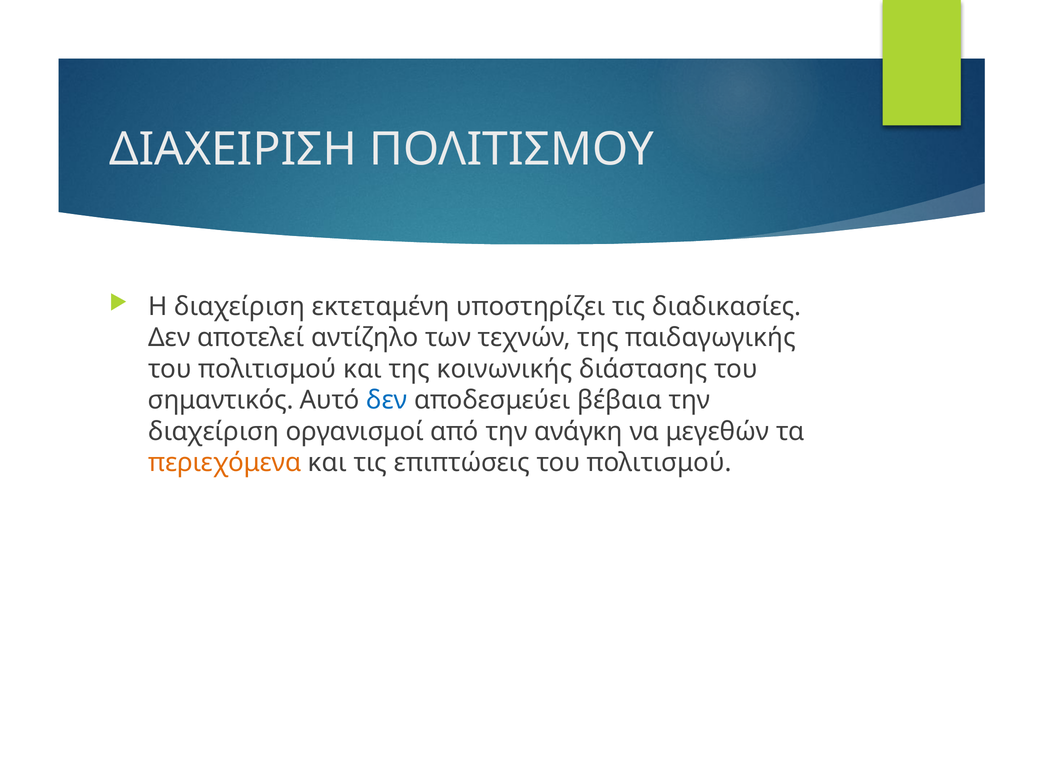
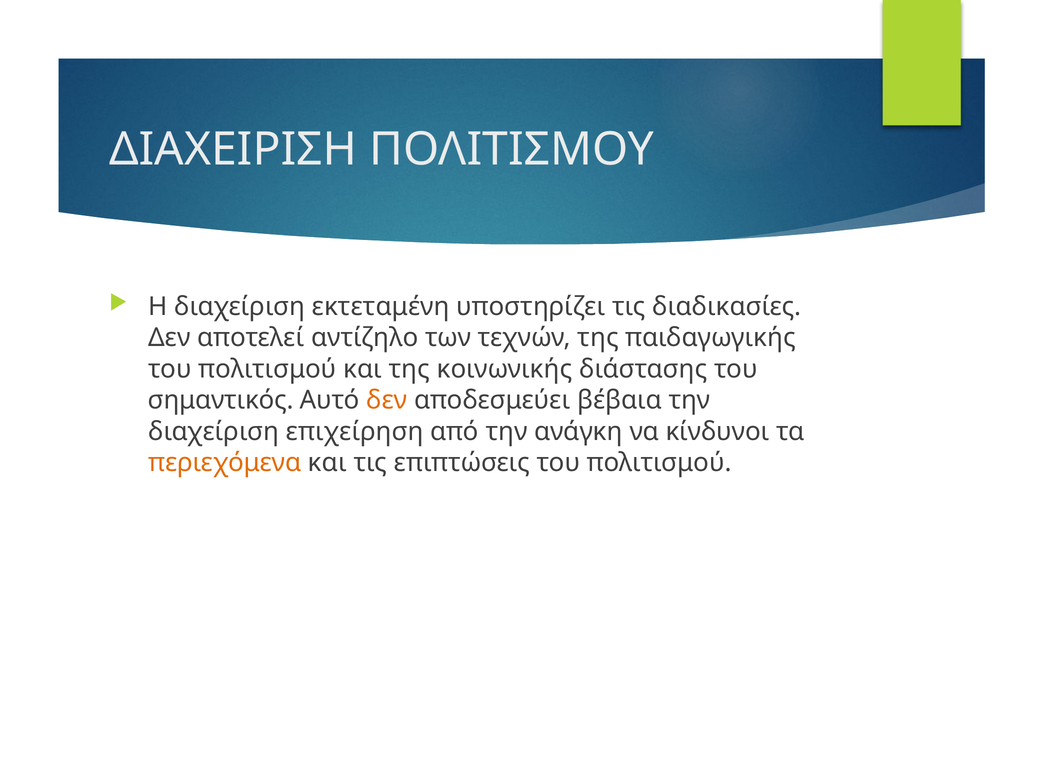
δεν at (387, 400) colour: blue -> orange
οργανισμοί: οργανισμοί -> επιχείρηση
μεγεθών: μεγεθών -> κίνδυνοι
